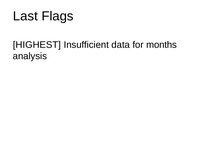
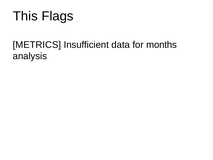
Last: Last -> This
HIGHEST: HIGHEST -> METRICS
